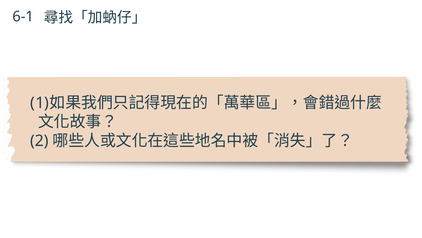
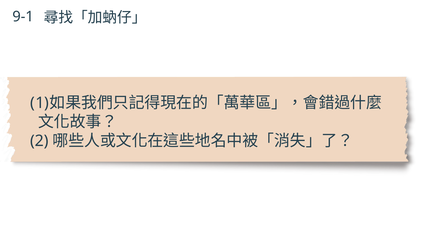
6-1: 6-1 -> 9-1
